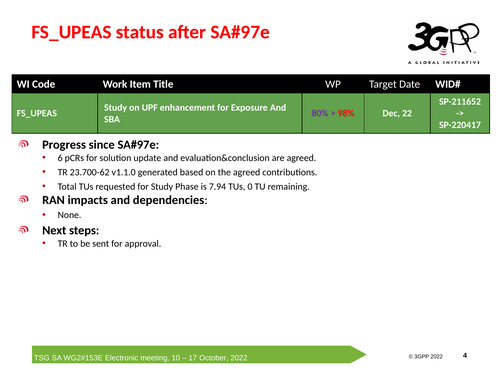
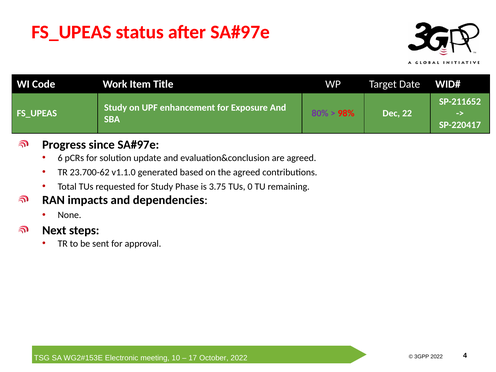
7.94: 7.94 -> 3.75
